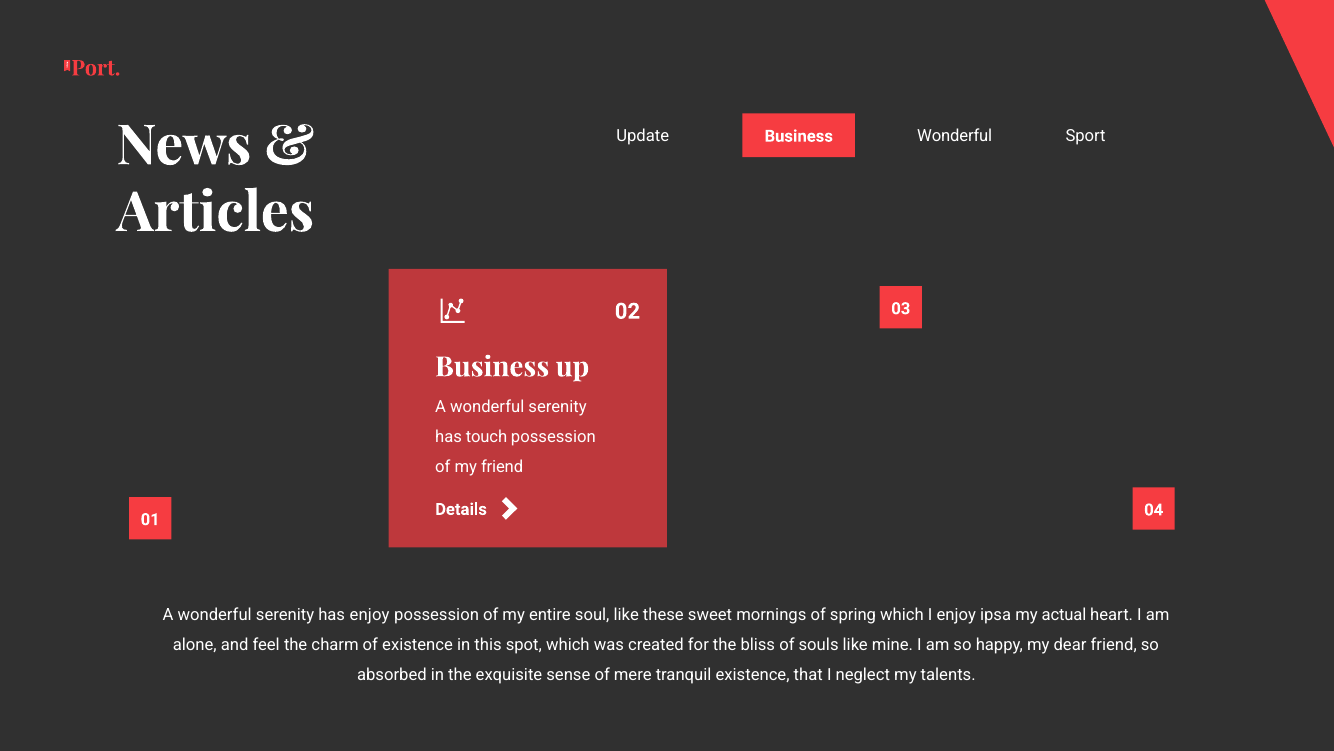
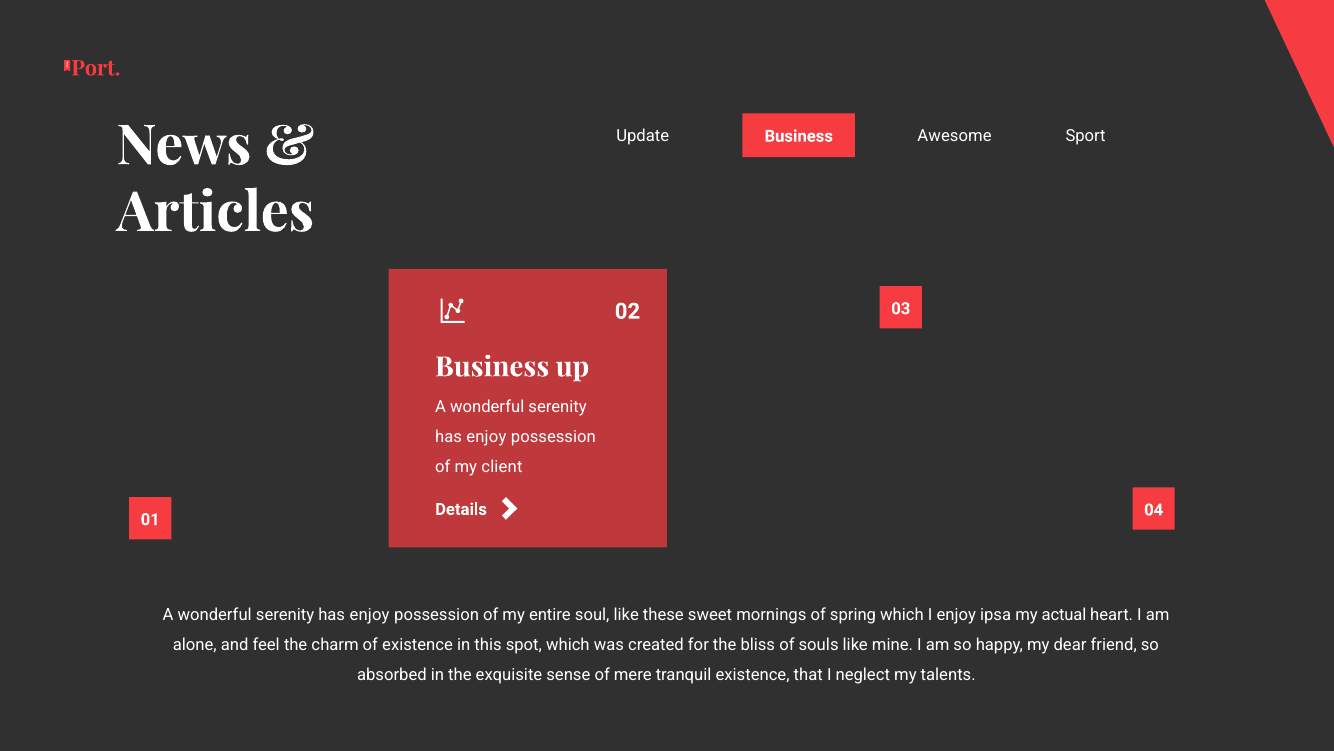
Business Wonderful: Wonderful -> Awesome
touch at (487, 437): touch -> enjoy
my friend: friend -> client
